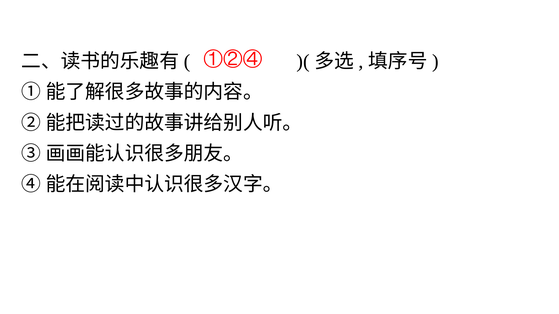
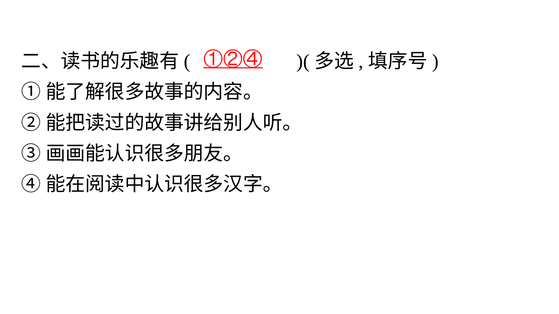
①②④ underline: none -> present
